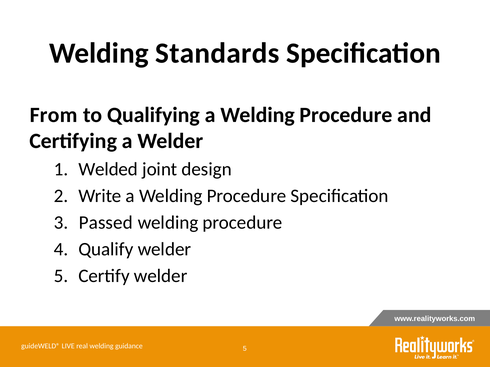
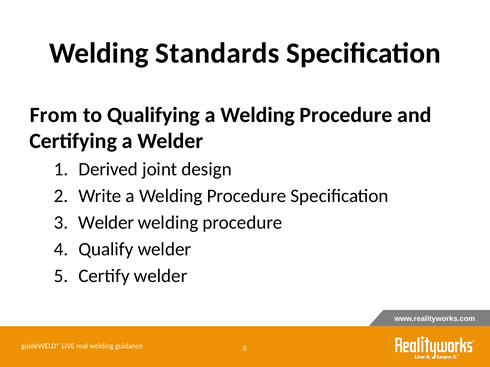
Welded: Welded -> Derived
Passed at (106, 223): Passed -> Welder
